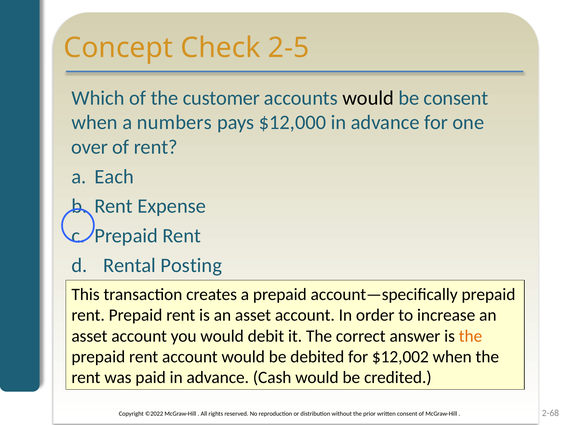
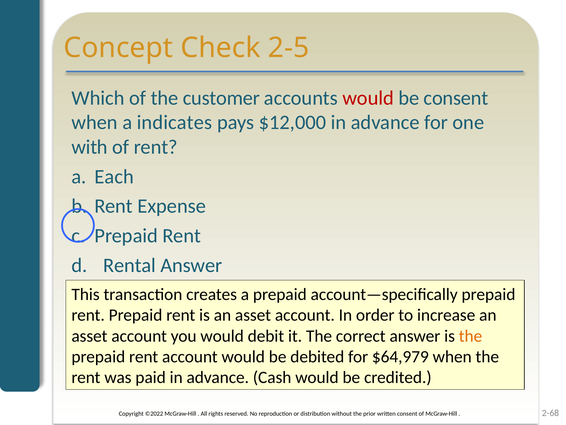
would at (368, 98) colour: black -> red
numbers: numbers -> indicates
over: over -> with
Rental Posting: Posting -> Answer
$12,002: $12,002 -> $64,979
